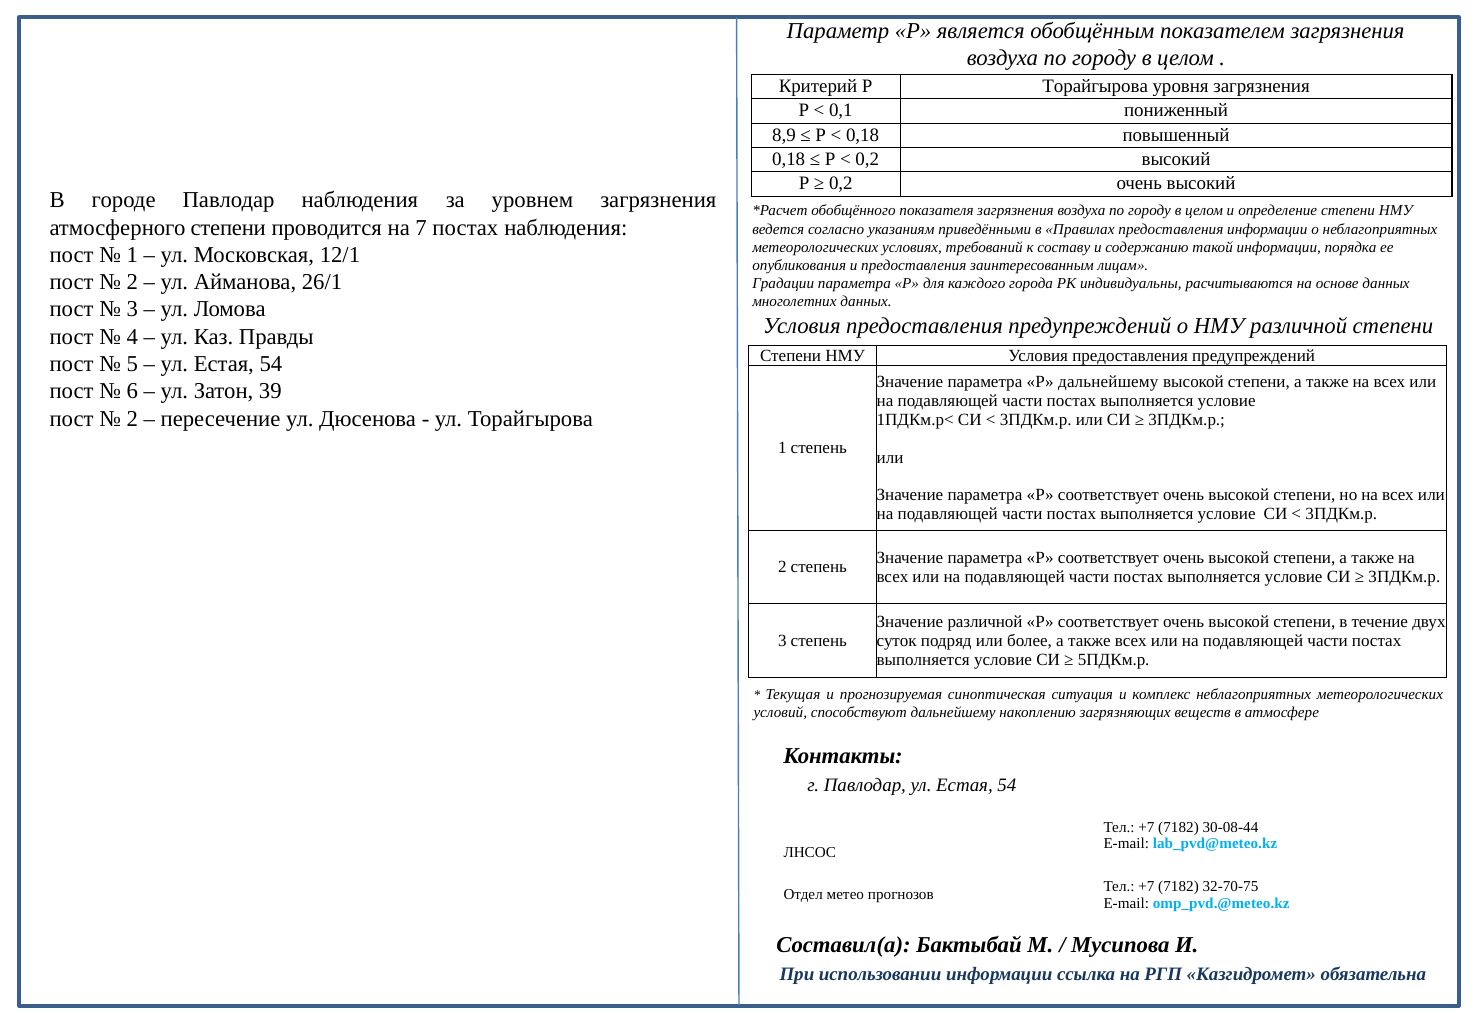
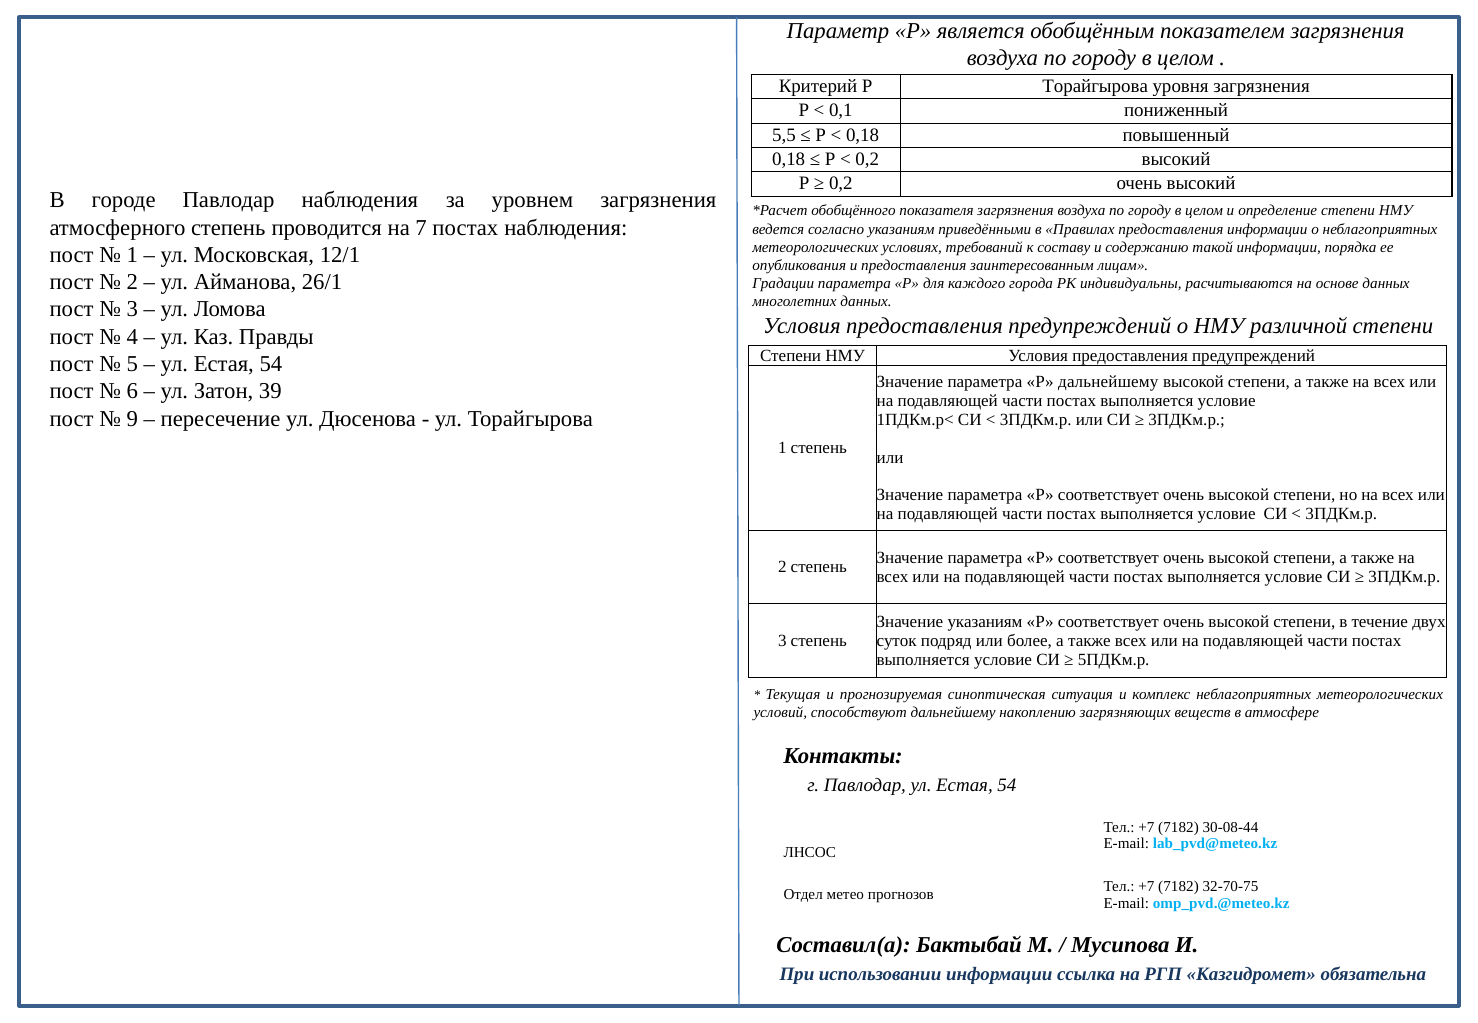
8,9: 8,9 -> 5,5
атмосферного степени: степени -> степень
2 at (132, 419): 2 -> 9
Значение различной: различной -> указаниям
